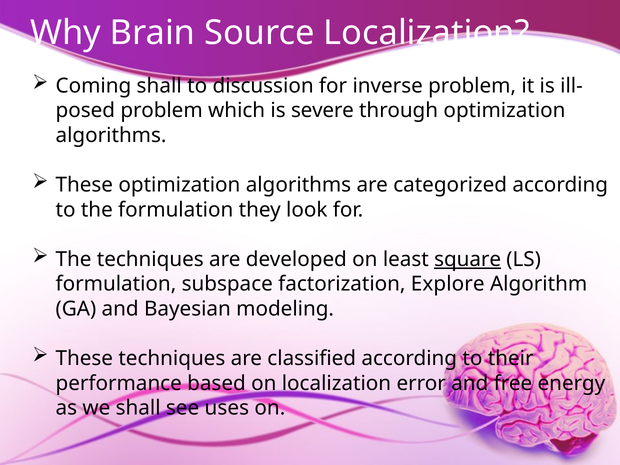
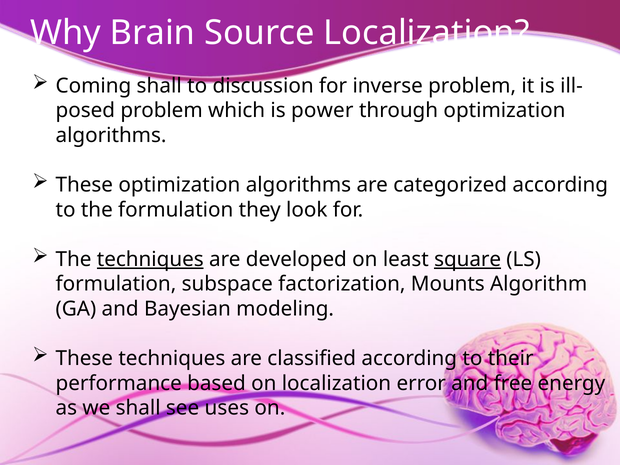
severe: severe -> power
techniques at (150, 259) underline: none -> present
Explore: Explore -> Mounts
